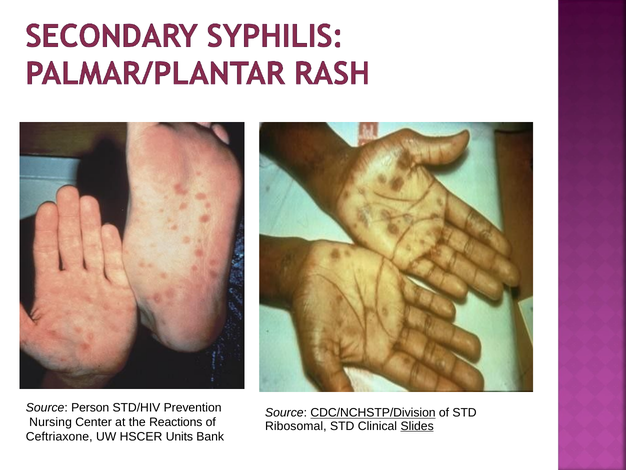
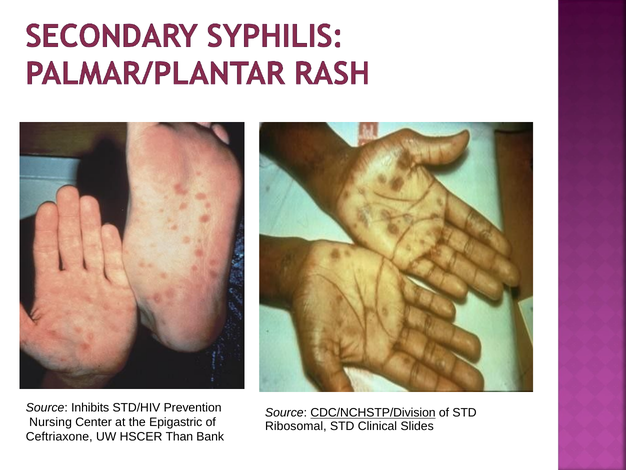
Person: Person -> Inhibits
Reactions: Reactions -> Epigastric
Slides underline: present -> none
Units: Units -> Than
